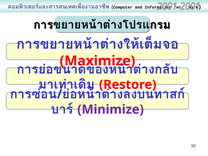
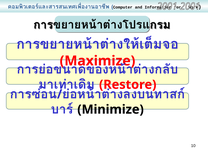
Minimize colour: purple -> black
